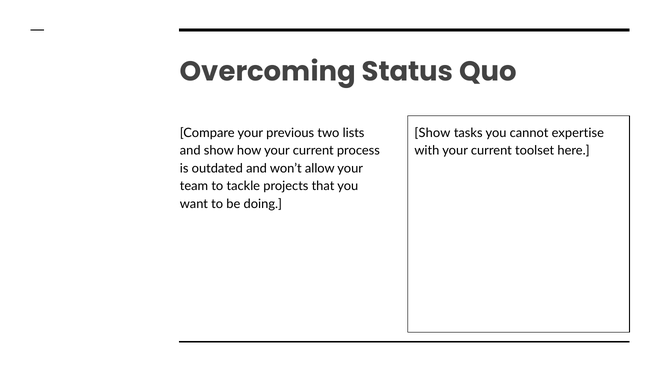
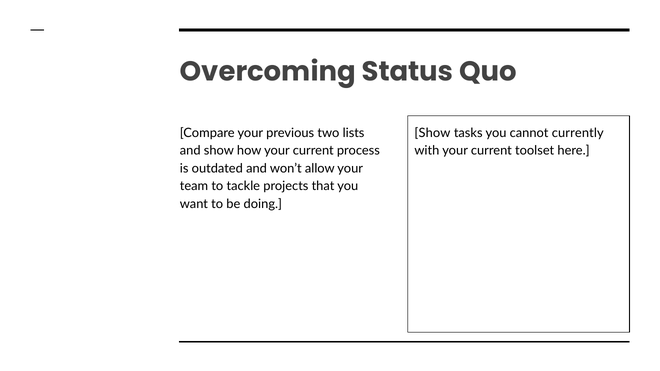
expertise: expertise -> currently
